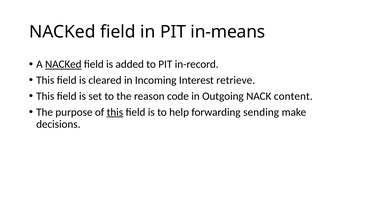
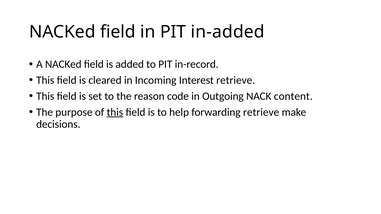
in-means: in-means -> in-added
NACKed at (63, 64) underline: present -> none
forwarding sending: sending -> retrieve
